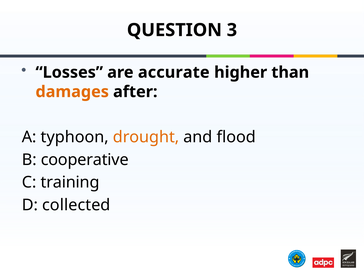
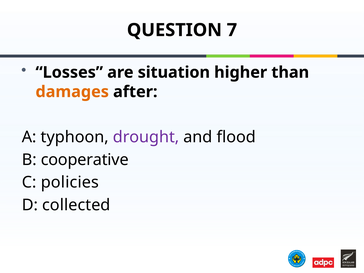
3: 3 -> 7
accurate: accurate -> situation
drought colour: orange -> purple
training: training -> policies
